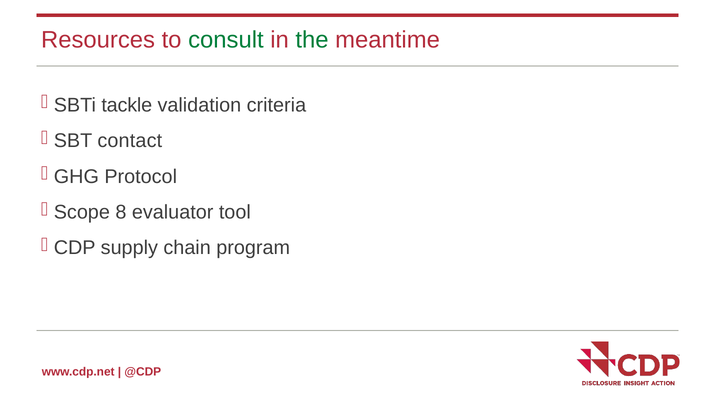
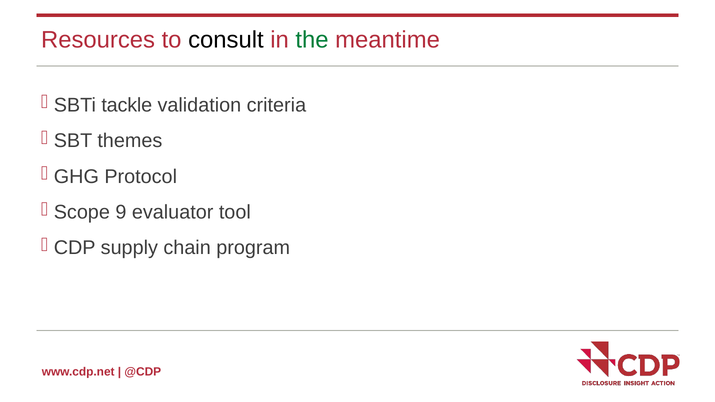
consult colour: green -> black
contact: contact -> themes
8: 8 -> 9
